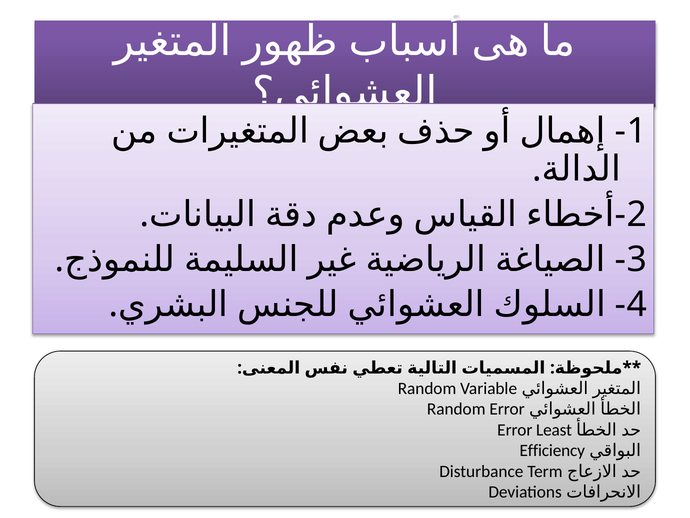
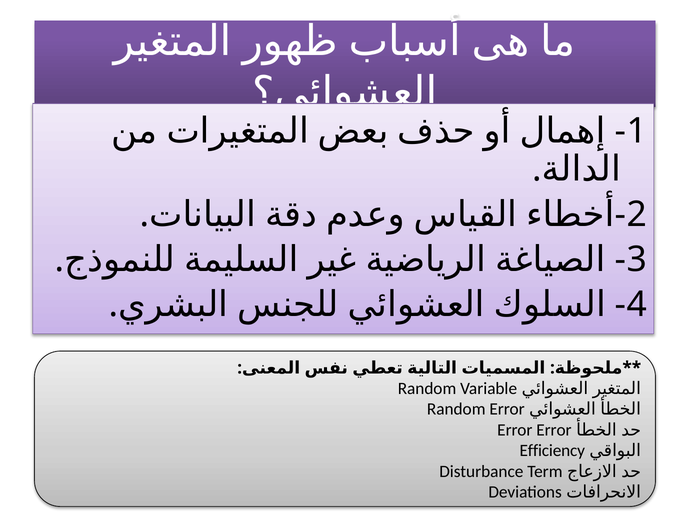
Error Least: Least -> Error
